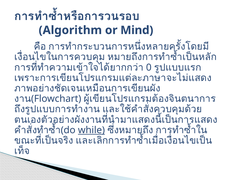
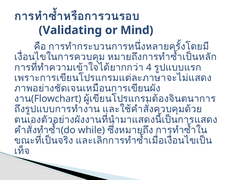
Algorithm: Algorithm -> Validating
0: 0 -> 4
while underline: present -> none
